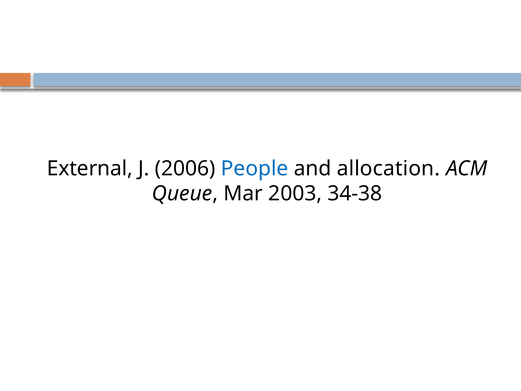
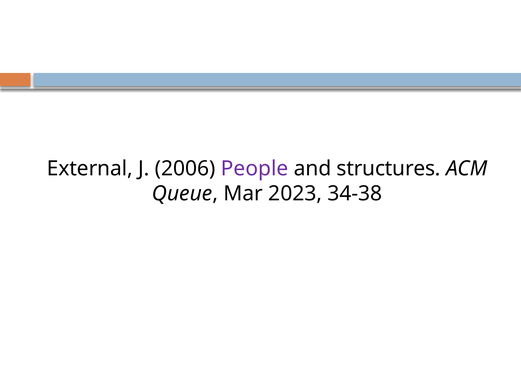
People colour: blue -> purple
allocation: allocation -> structures
2003: 2003 -> 2023
